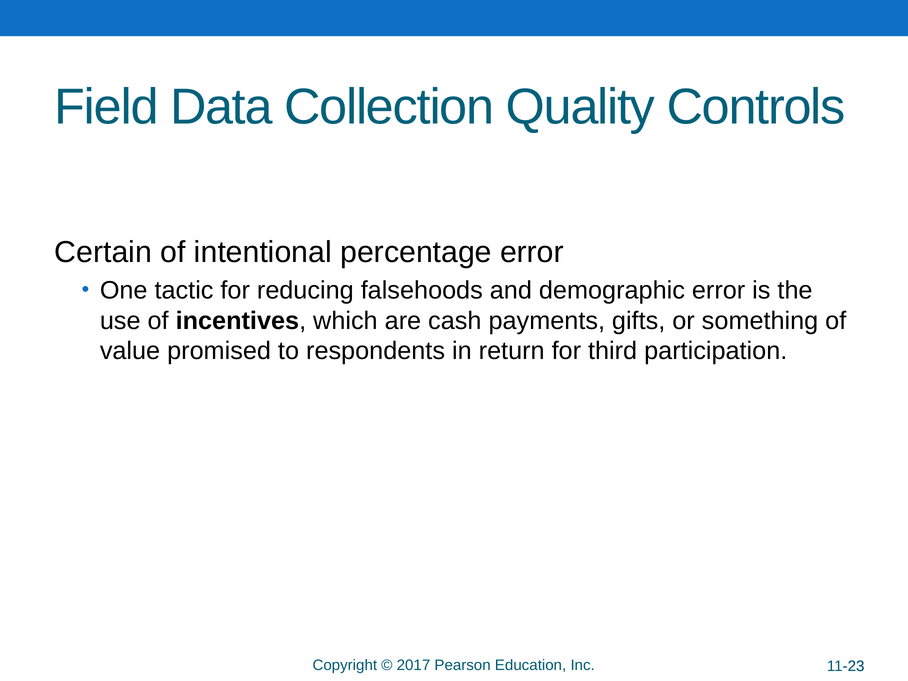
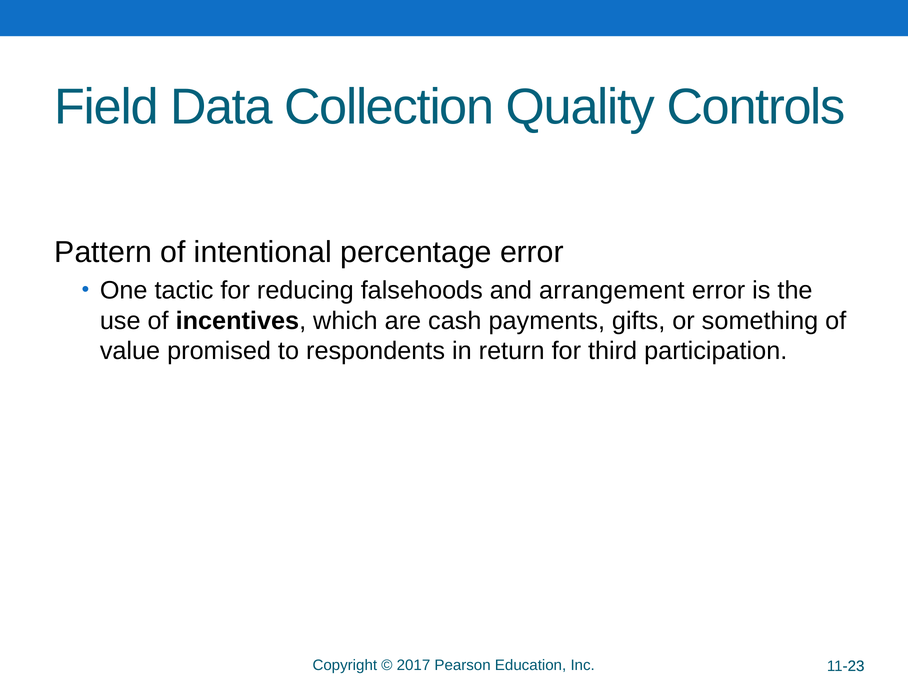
Certain: Certain -> Pattern
demographic: demographic -> arrangement
